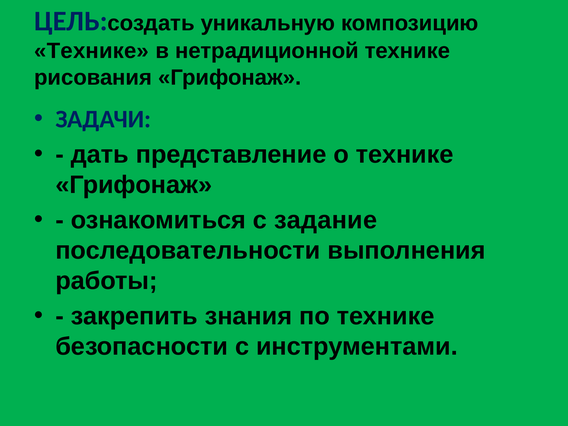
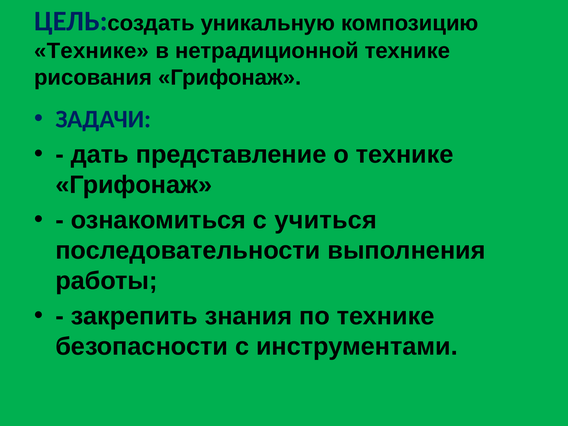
задание: задание -> учиться
